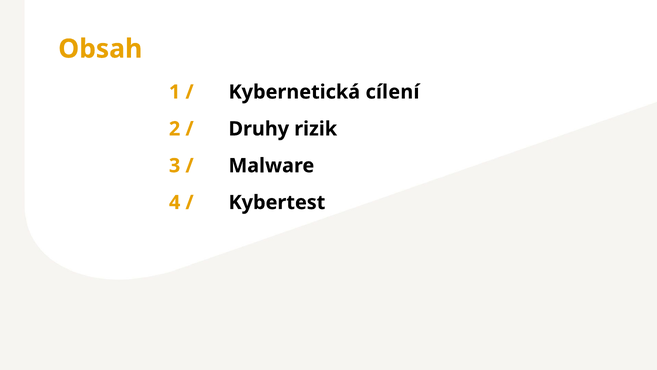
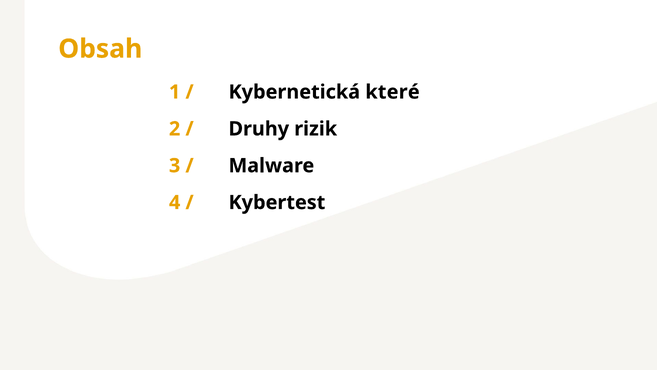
cílení: cílení -> které
